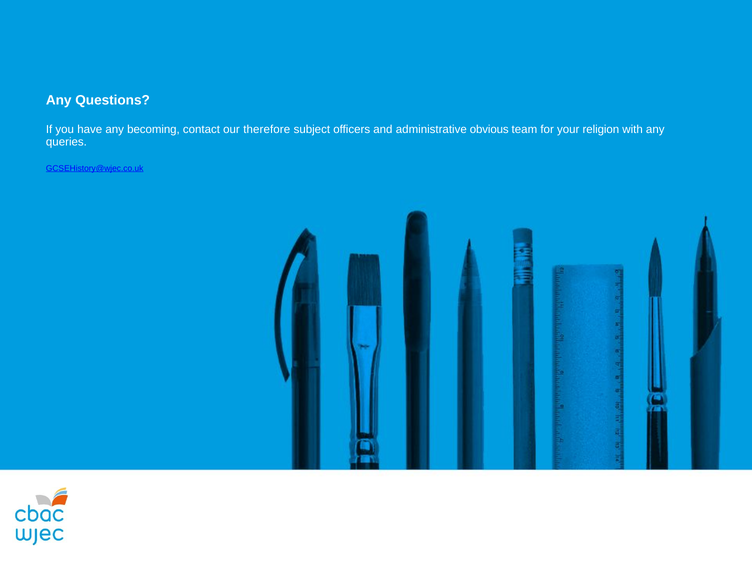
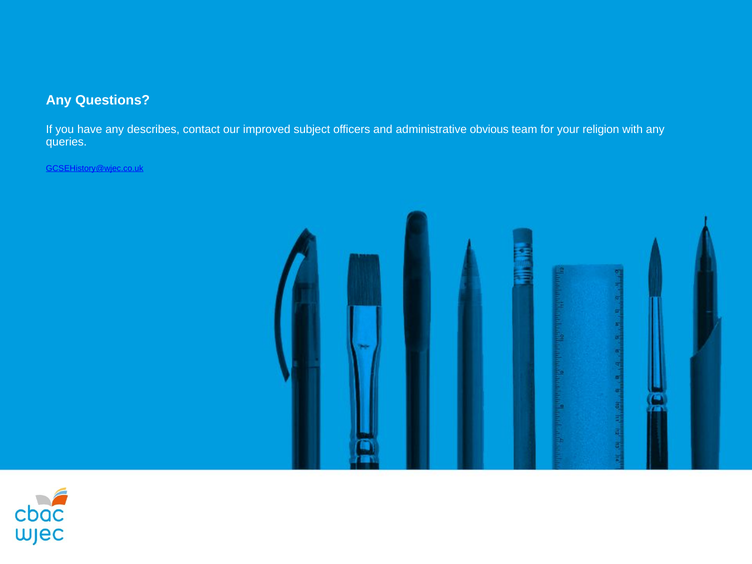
becoming: becoming -> describes
therefore: therefore -> improved
